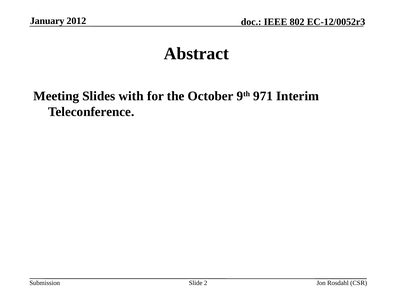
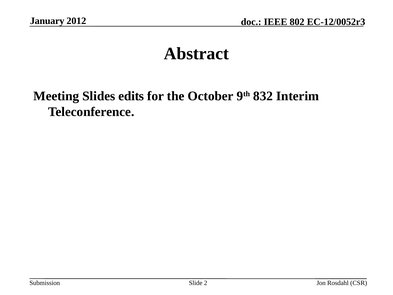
with: with -> edits
971: 971 -> 832
